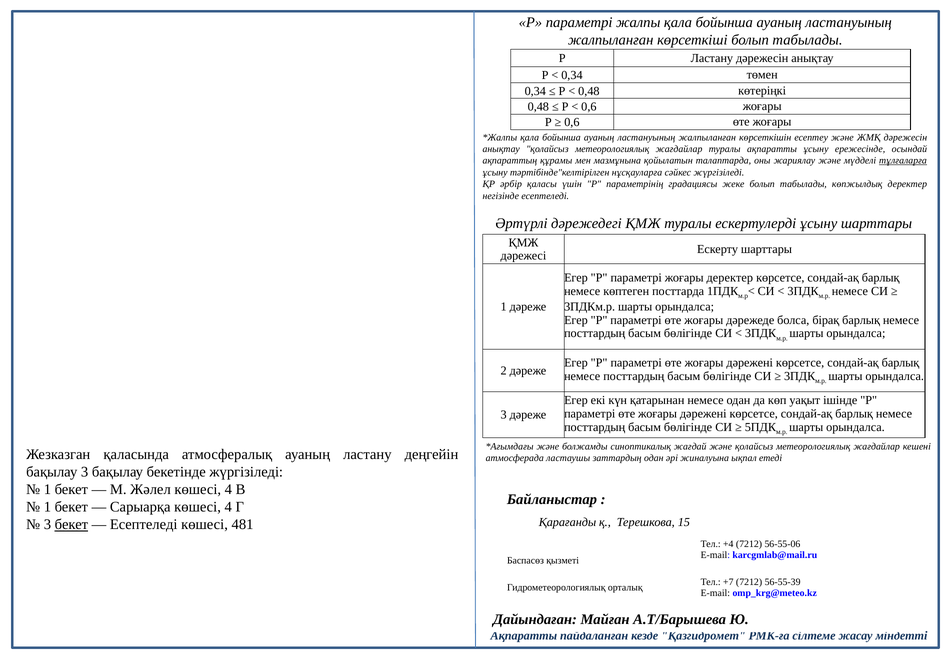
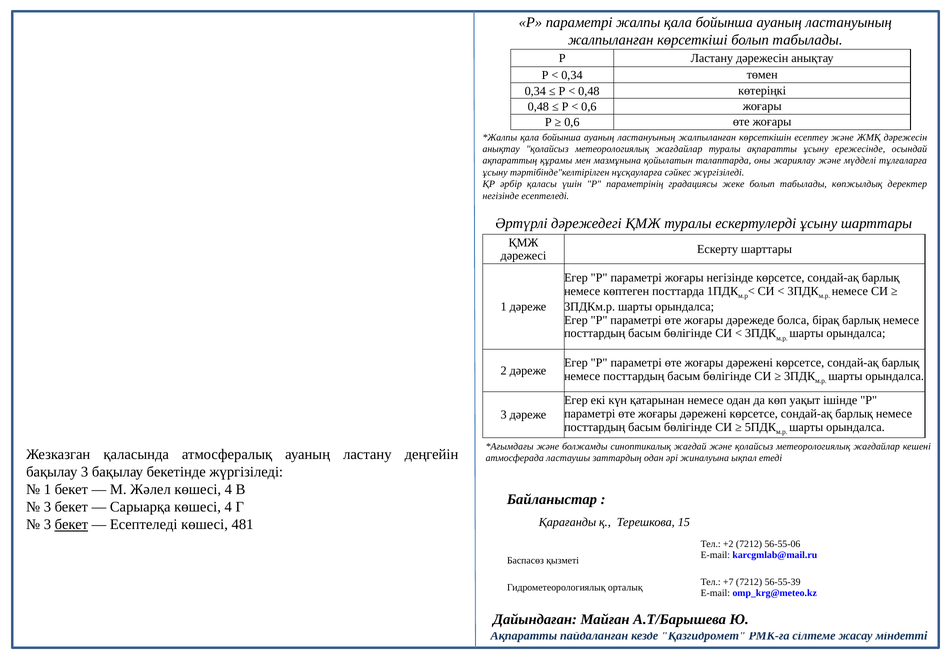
тұлғаларға underline: present -> none
жоғары деректер: деректер -> негізінде
1 at (47, 507): 1 -> 3
+4: +4 -> +2
